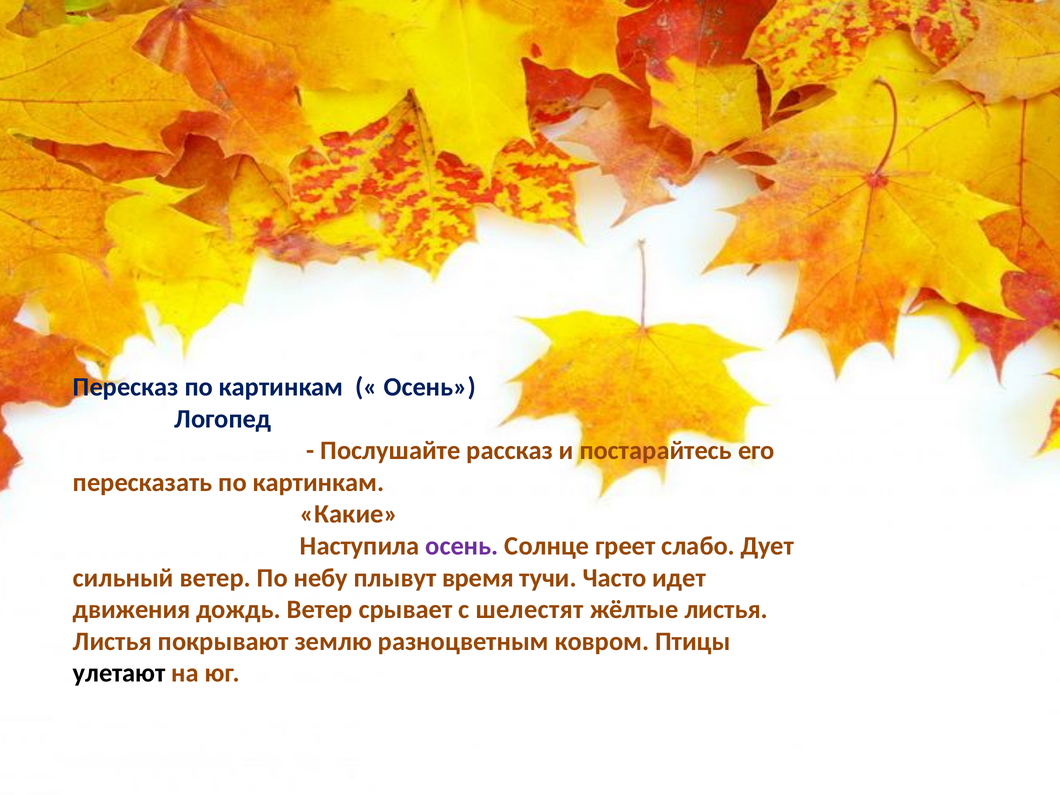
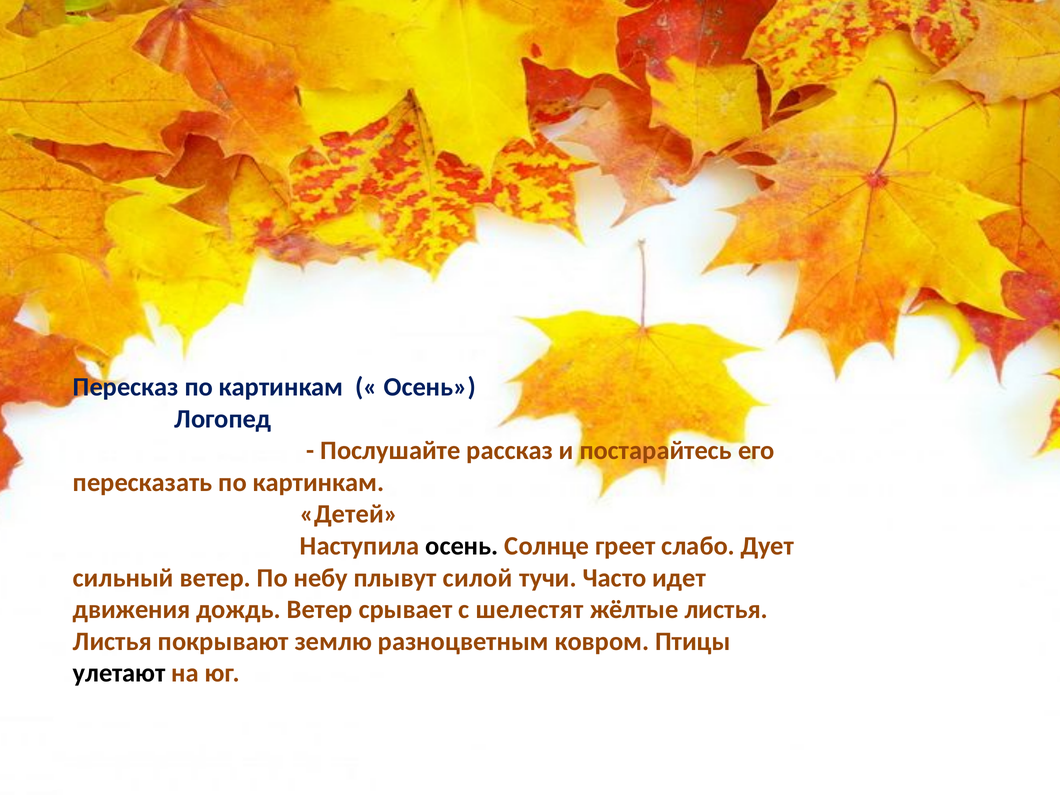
Какие: Какие -> Детей
осень at (462, 546) colour: purple -> black
время: время -> силой
